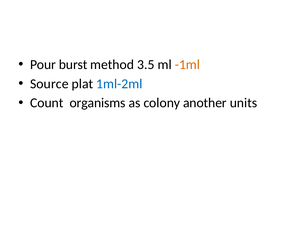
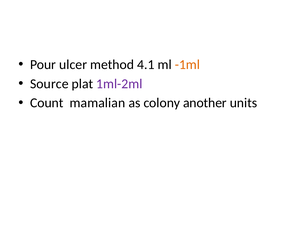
burst: burst -> ulcer
3.5: 3.5 -> 4.1
1ml-2ml colour: blue -> purple
organisms: organisms -> mamalian
